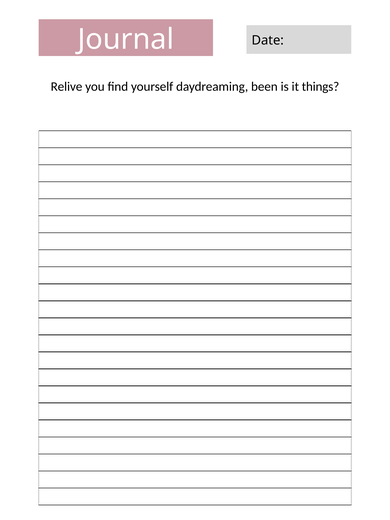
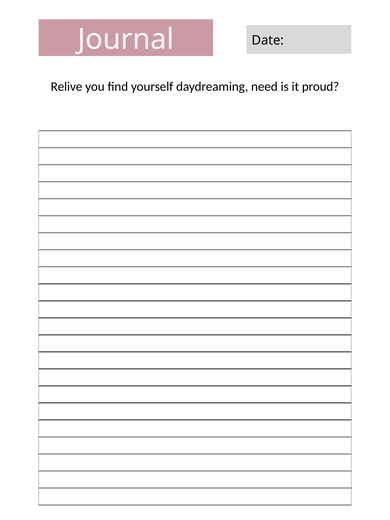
been: been -> need
things: things -> proud
